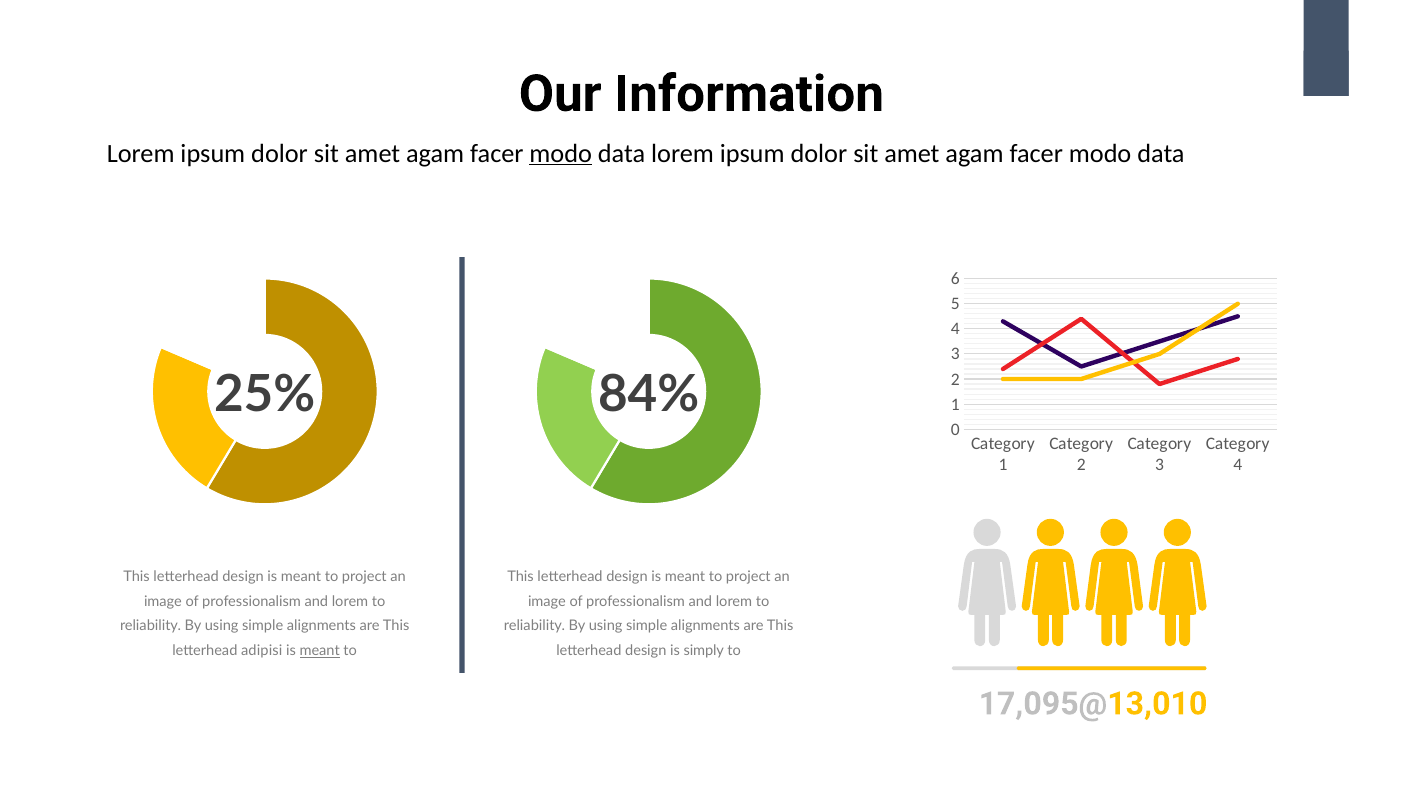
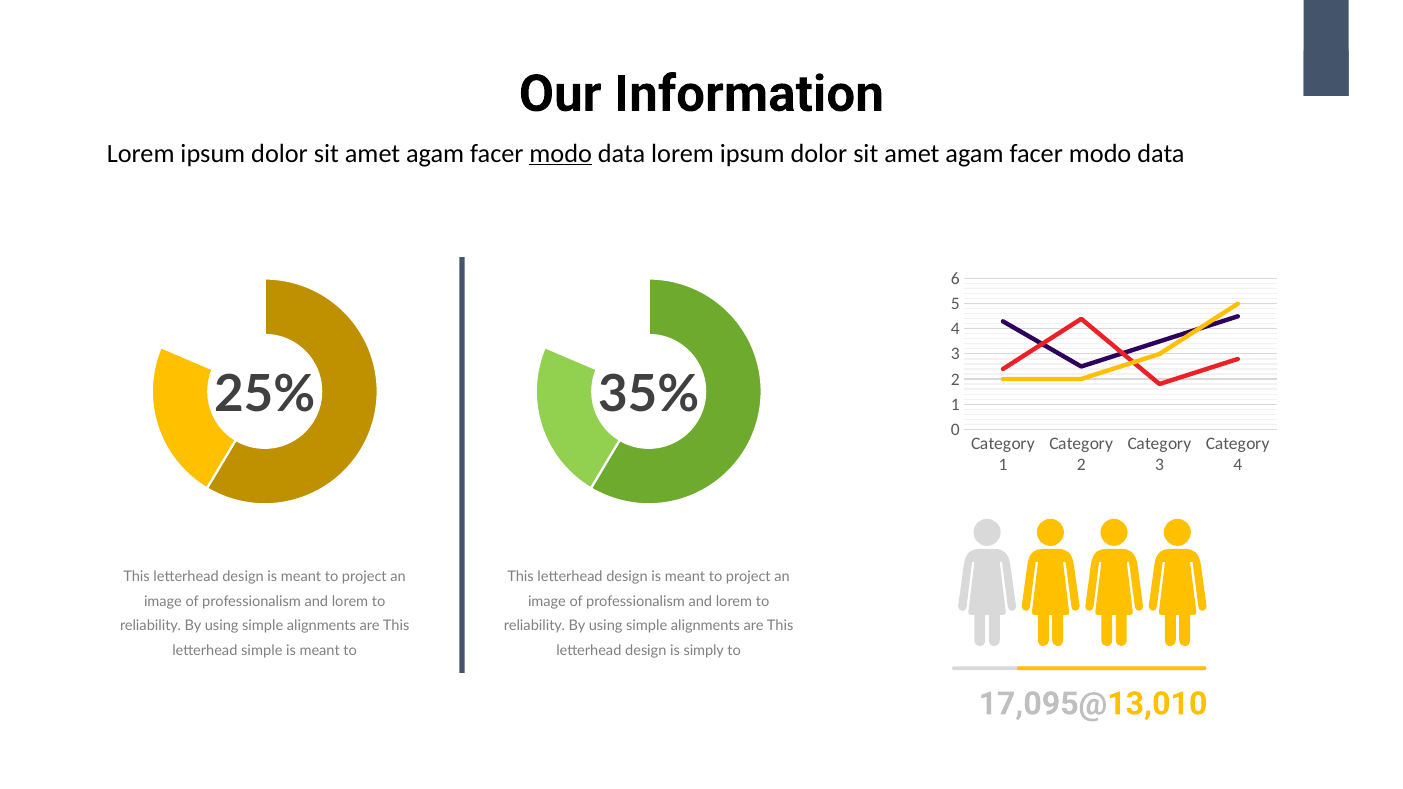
84%: 84% -> 35%
letterhead adipisi: adipisi -> simple
meant at (320, 651) underline: present -> none
